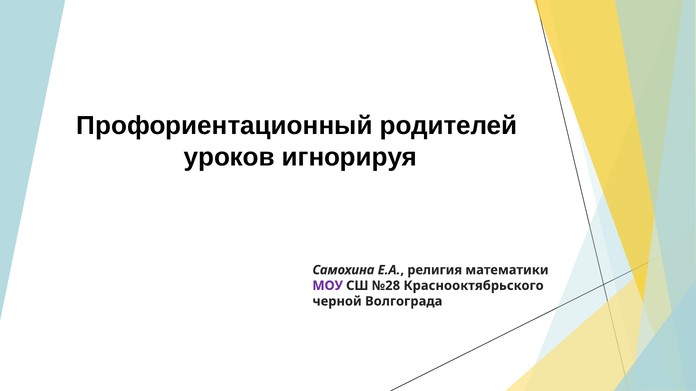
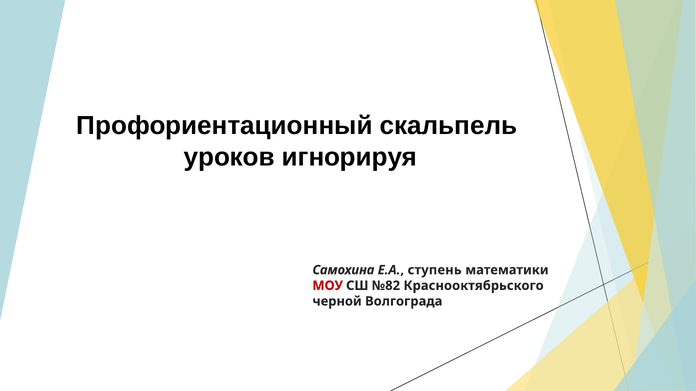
родителей: родителей -> скальпель
религия: религия -> ступень
МОУ colour: purple -> red
№28: №28 -> №82
